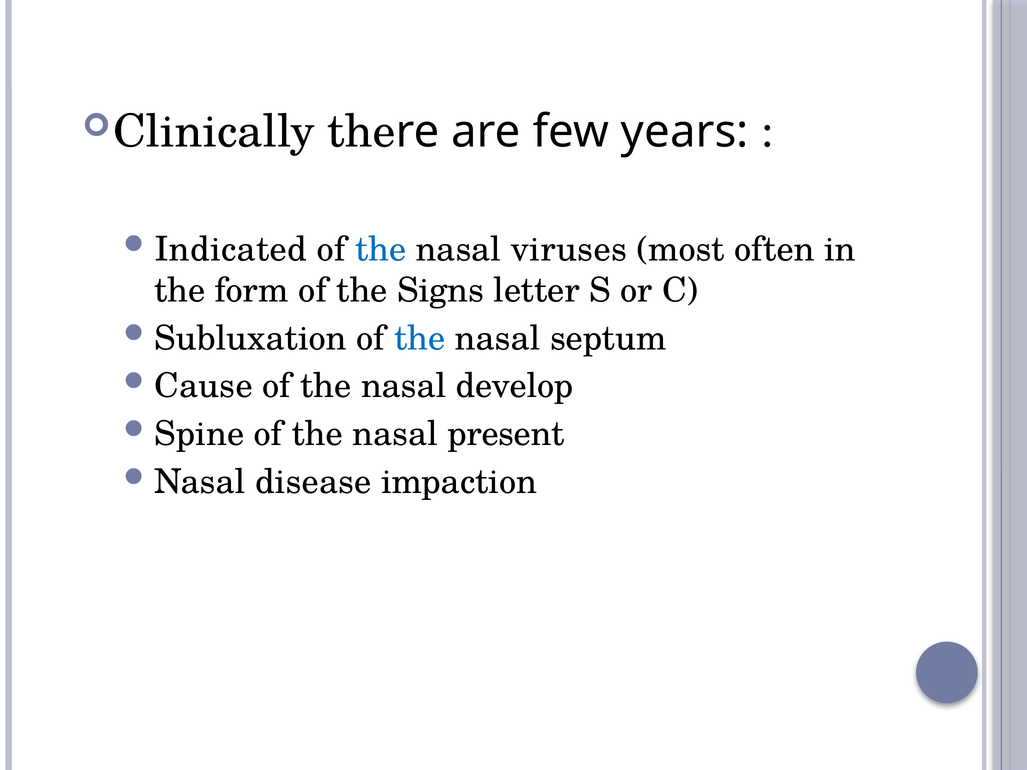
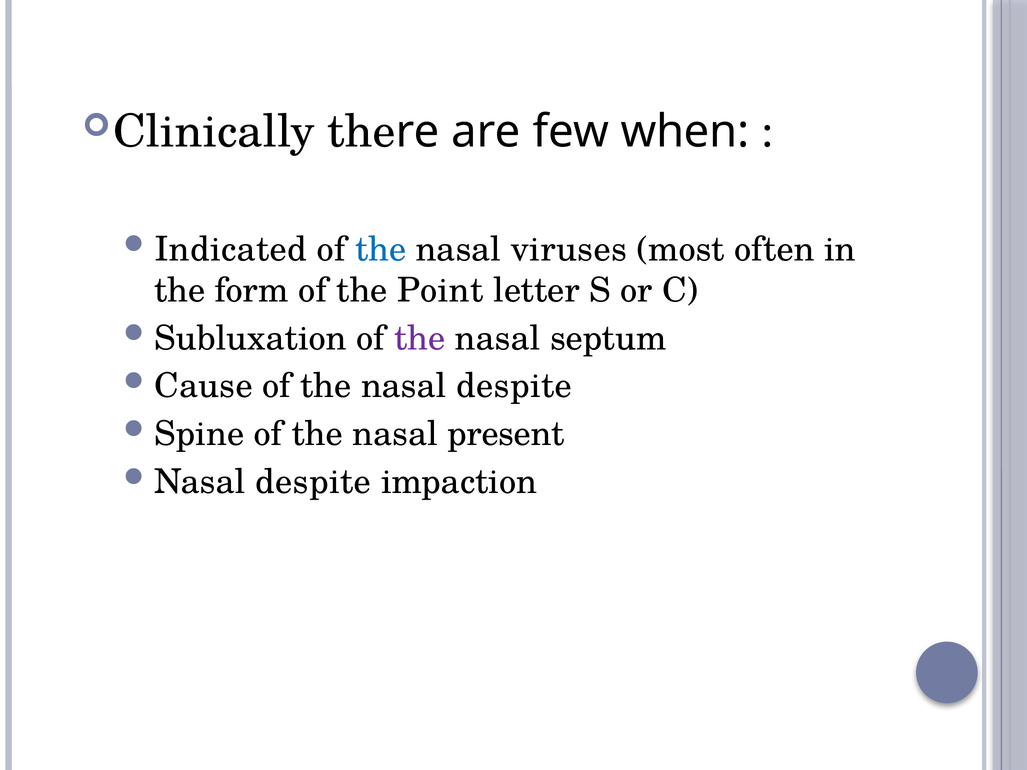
years: years -> when
Signs: Signs -> Point
the at (420, 338) colour: blue -> purple
the nasal develop: develop -> despite
disease at (313, 482): disease -> despite
